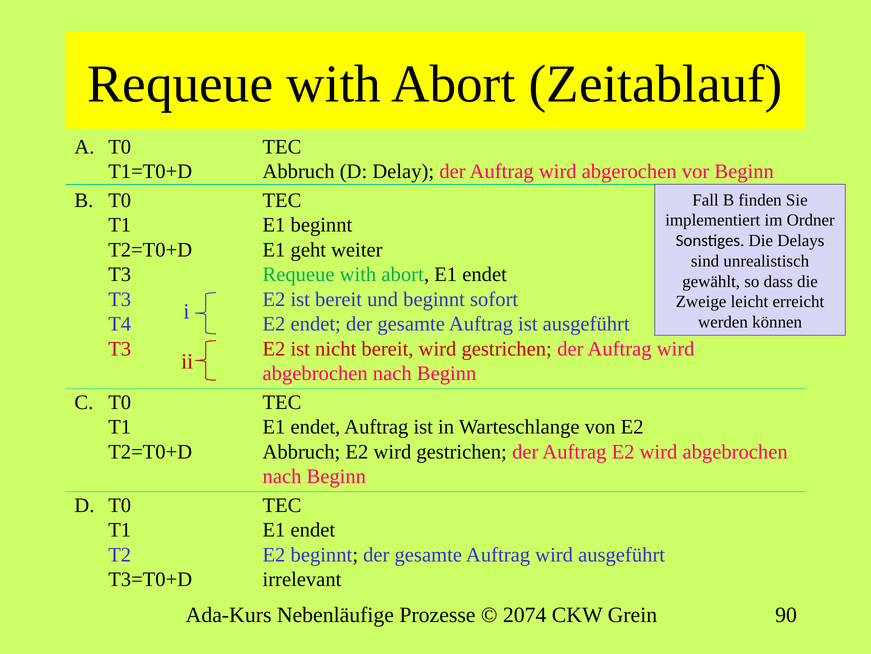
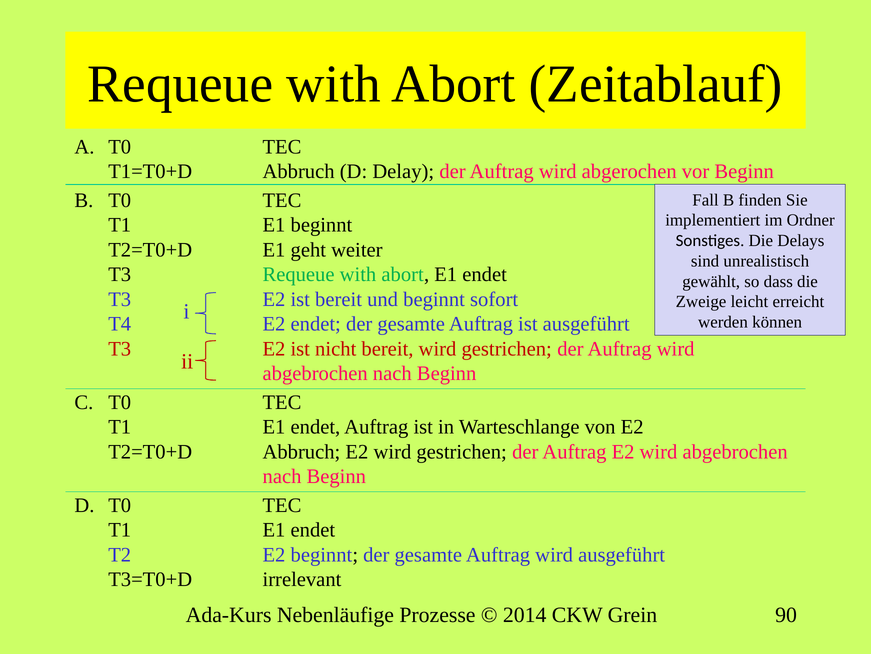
2074: 2074 -> 2014
